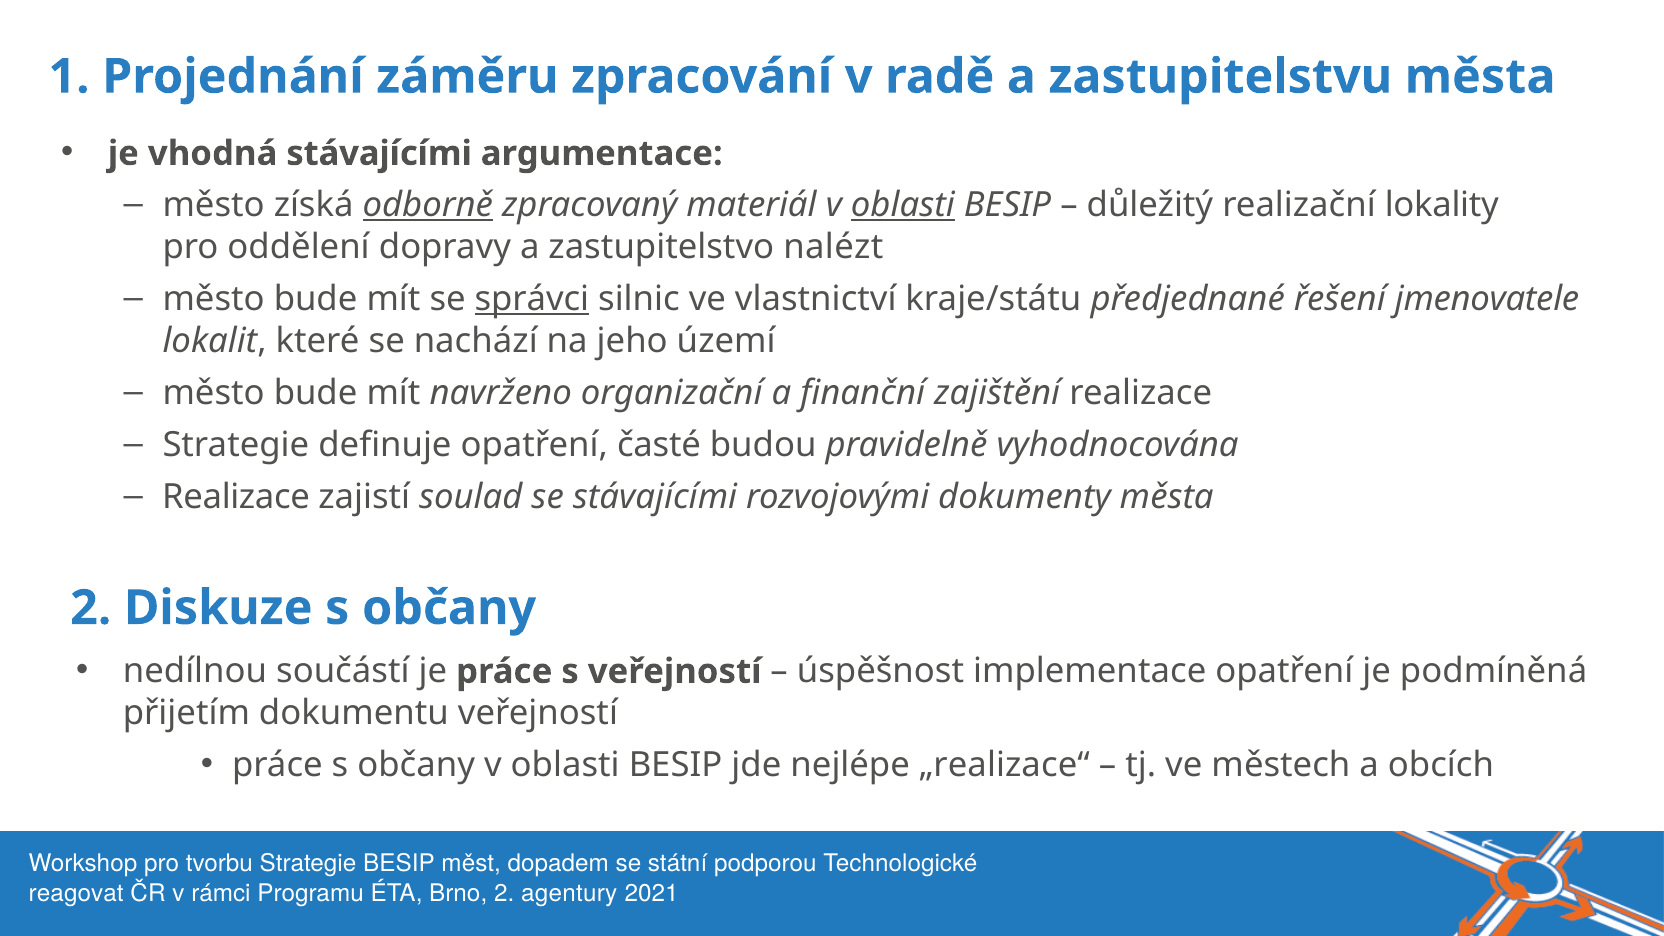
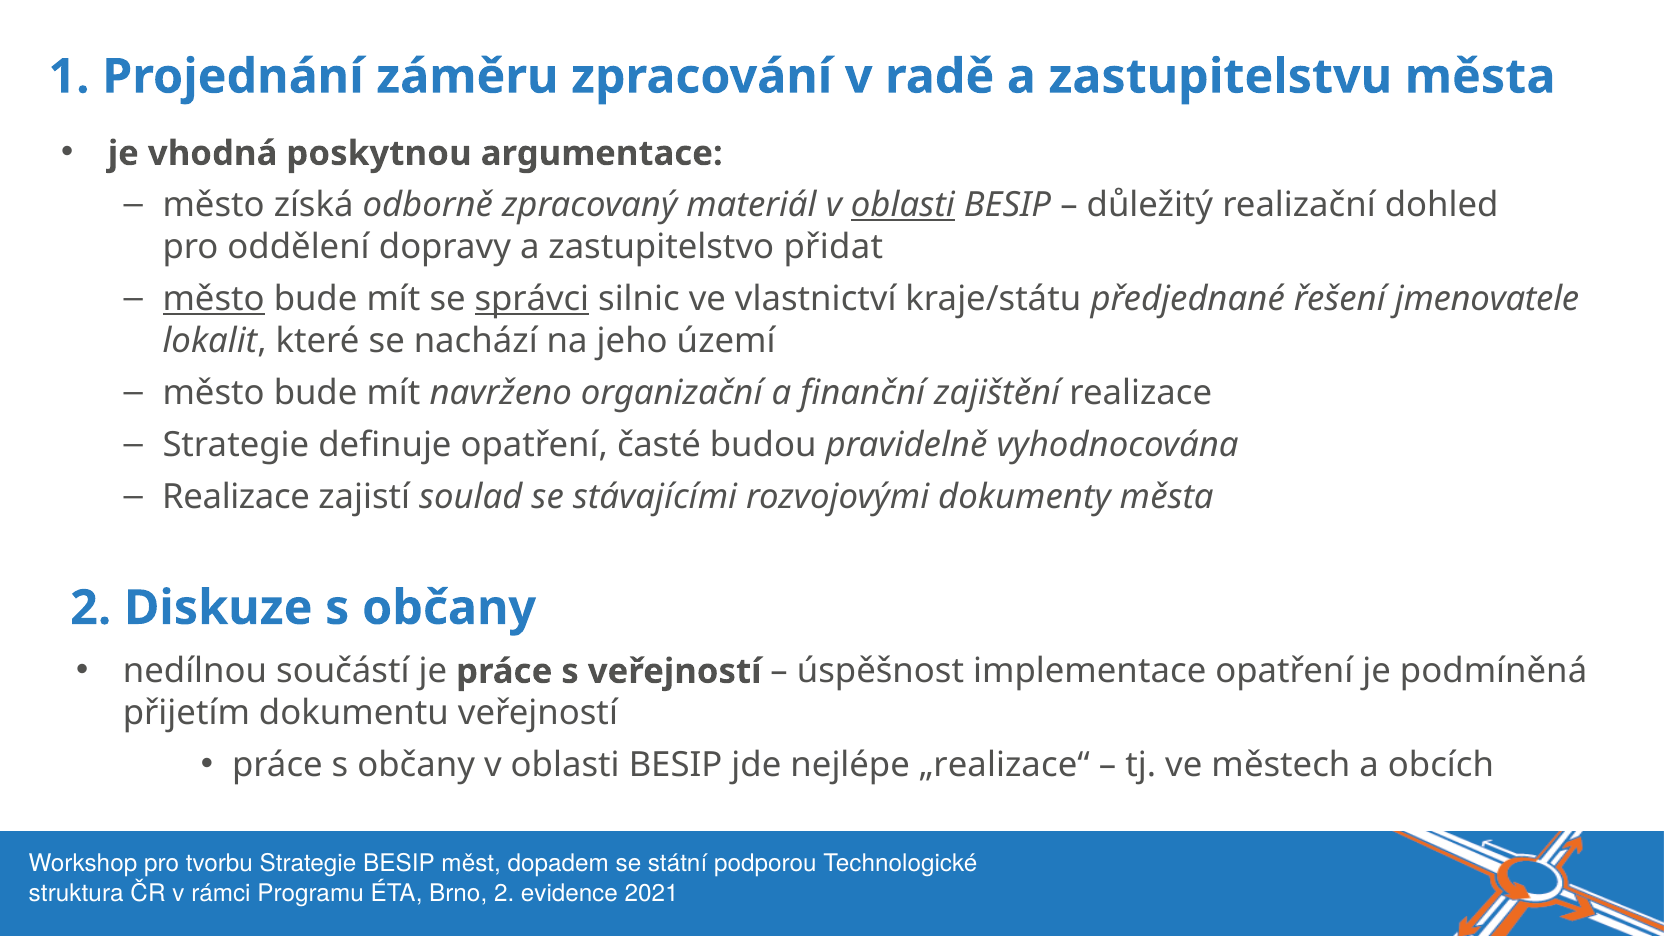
vhodná stávajícími: stávajícími -> poskytnou
odborně underline: present -> none
lokality: lokality -> dohled
nalézt: nalézt -> přidat
město at (214, 299) underline: none -> present
reagovat: reagovat -> struktura
agentury: agentury -> evidence
